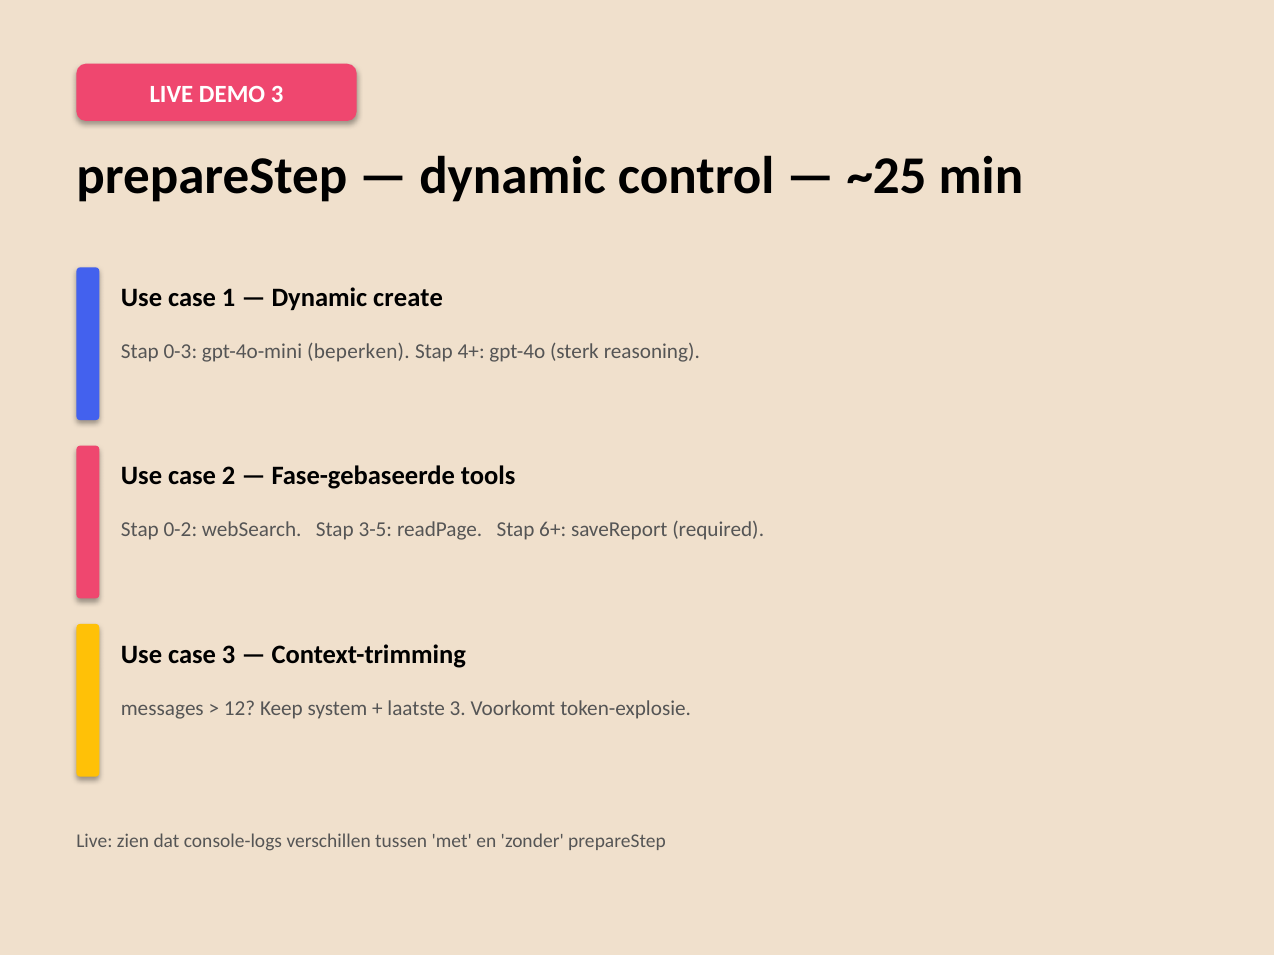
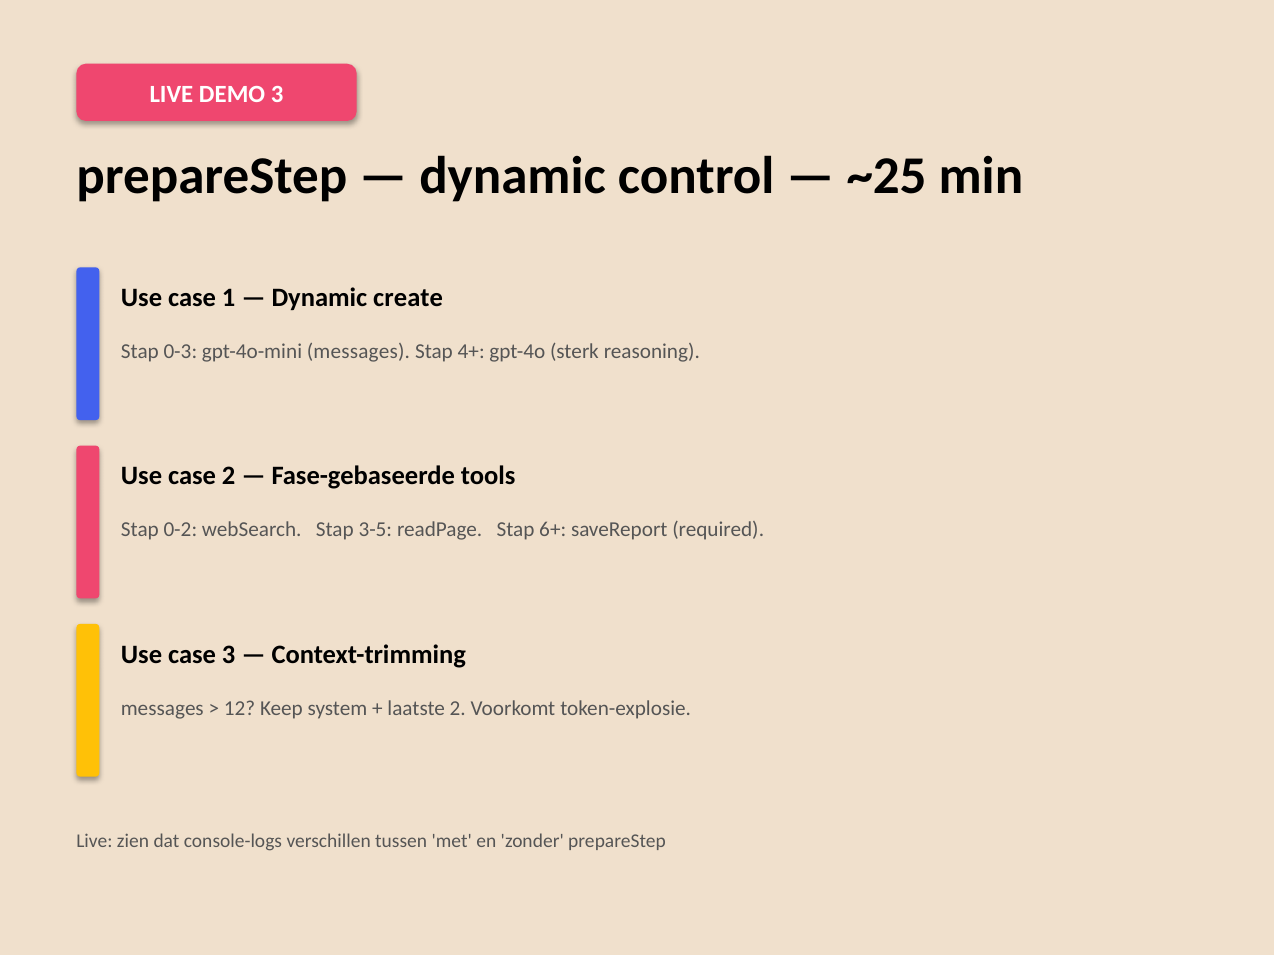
gpt-4o-mini beperken: beperken -> messages
laatste 3: 3 -> 2
